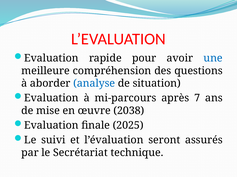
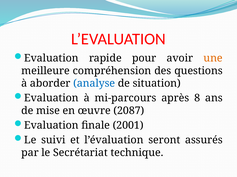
une colour: blue -> orange
7: 7 -> 8
2038: 2038 -> 2087
2025: 2025 -> 2001
